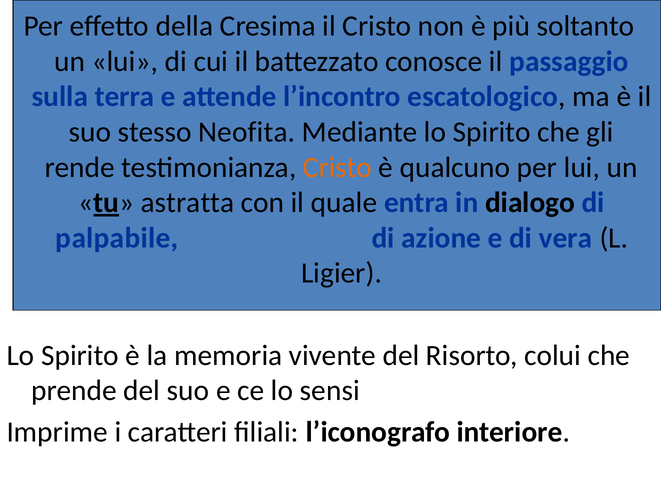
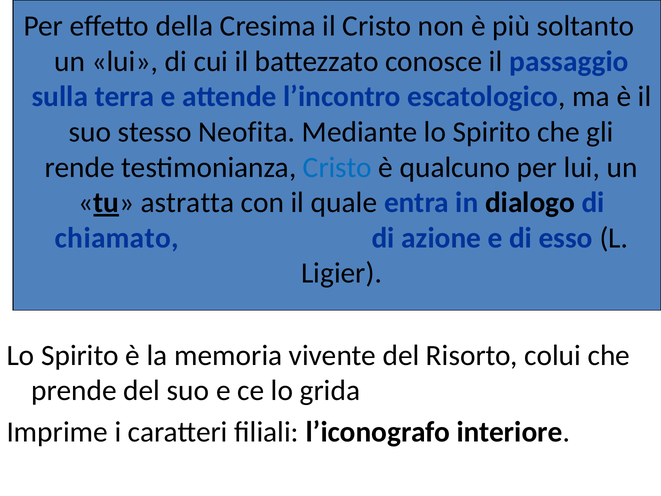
Cristo at (337, 167) colour: orange -> blue
palpabile: palpabile -> chiamato
vera: vera -> esso
sensi: sensi -> grida
